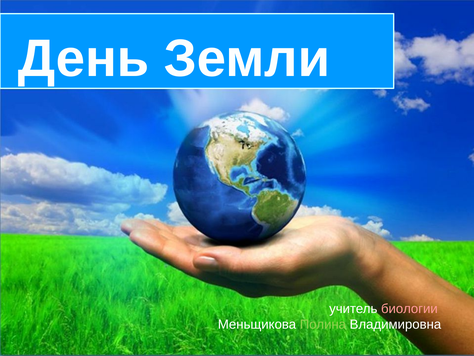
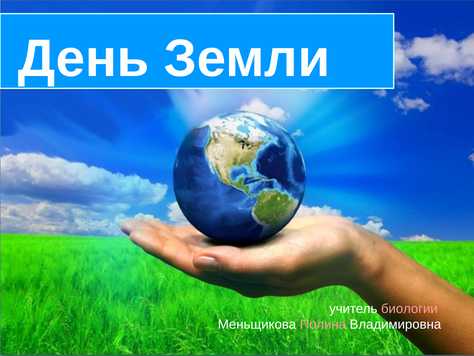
Полина colour: light green -> pink
